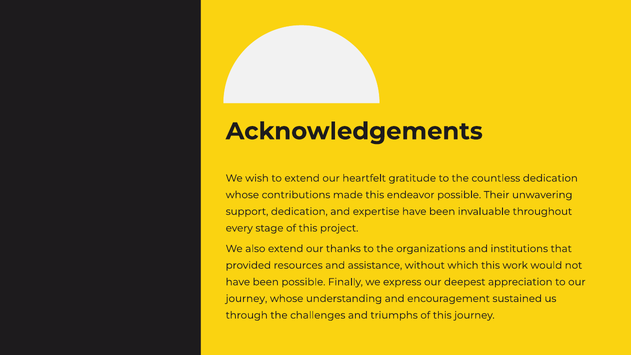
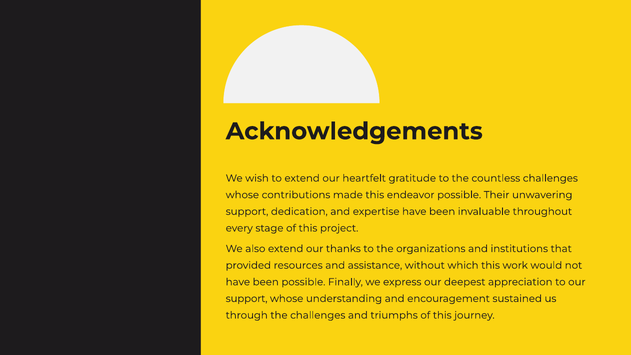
countless dedication: dedication -> challenges
journey at (246, 299): journey -> support
